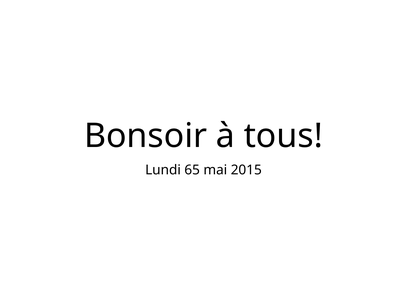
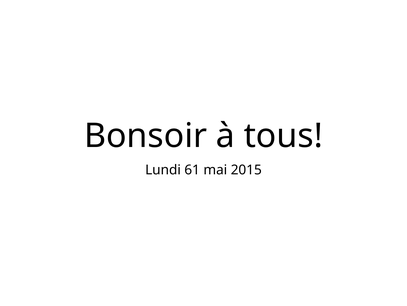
65: 65 -> 61
